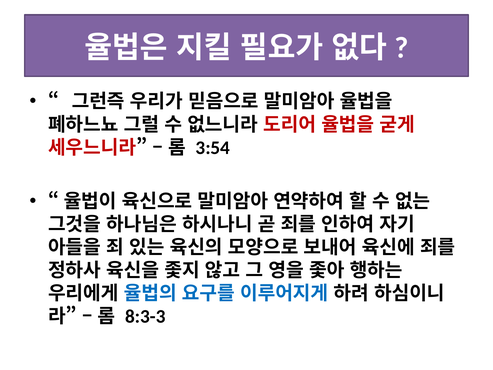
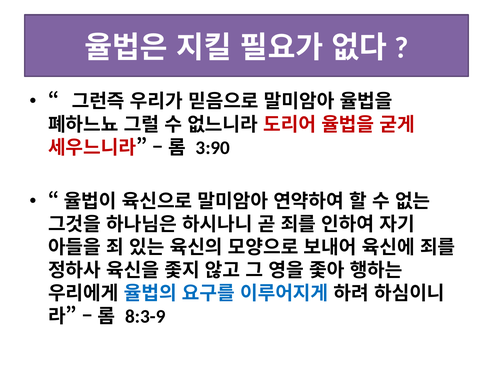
3:54: 3:54 -> 3:90
8:3-3: 8:3-3 -> 8:3-9
